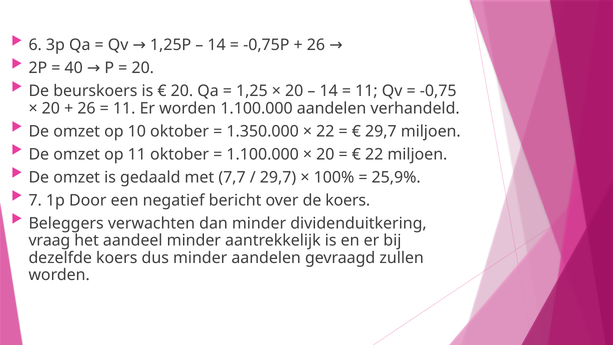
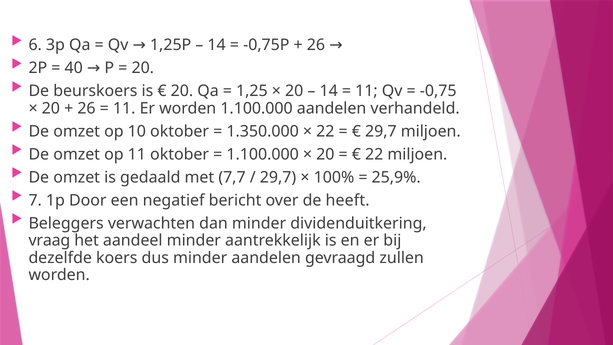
de koers: koers -> heeft
